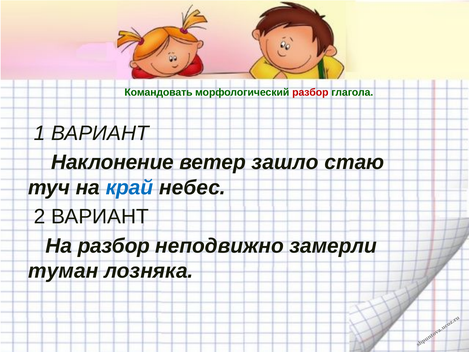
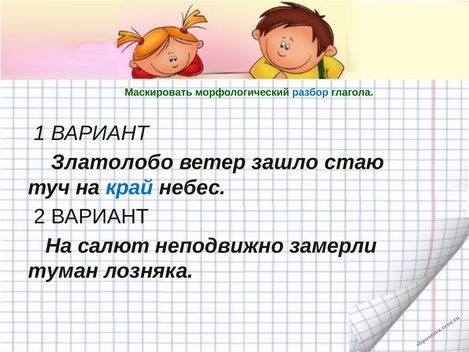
Командовать: Командовать -> Маскировать
разбор at (310, 92) colour: red -> blue
Наклонение: Наклонение -> Златолобо
На разбор: разбор -> салют
